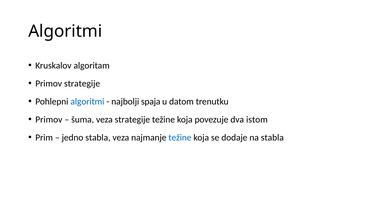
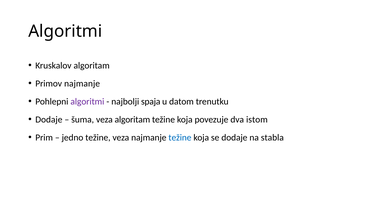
Primov strategije: strategije -> najmanje
algoritmi at (87, 102) colour: blue -> purple
Primov at (49, 120): Primov -> Dodaje
veza strategije: strategije -> algoritam
jedno stabla: stabla -> težine
